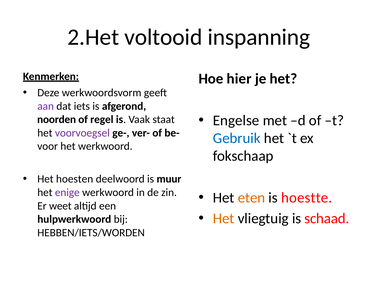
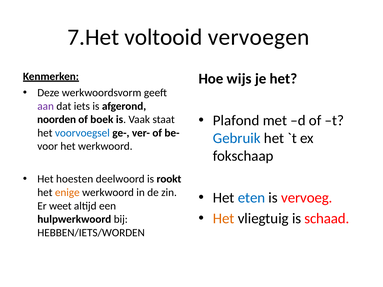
2.Het: 2.Het -> 7.Het
inspanning: inspanning -> vervoegen
hier: hier -> wijs
Engelse: Engelse -> Plafond
regel: regel -> boek
voorvoegsel colour: purple -> blue
muur: muur -> rookt
enige colour: purple -> orange
eten colour: orange -> blue
hoestte: hoestte -> vervoeg
